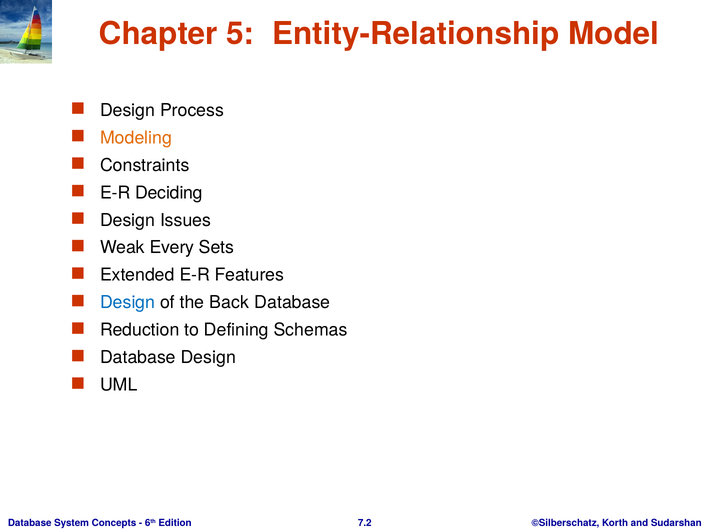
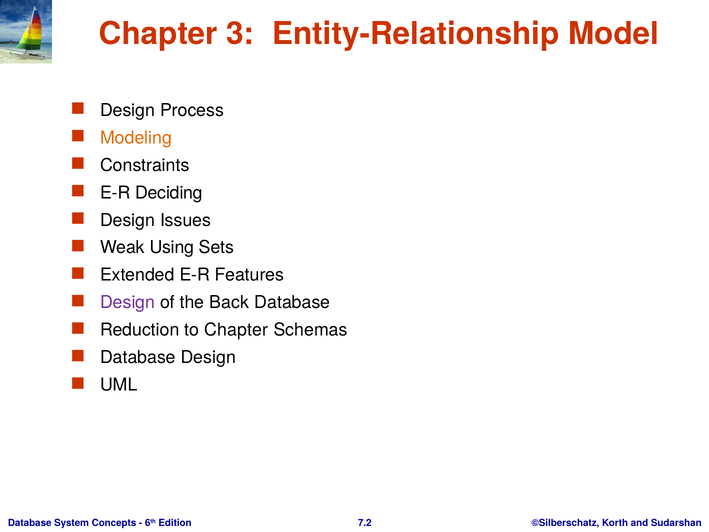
5: 5 -> 3
Every: Every -> Using
Design at (128, 302) colour: blue -> purple
to Defining: Defining -> Chapter
